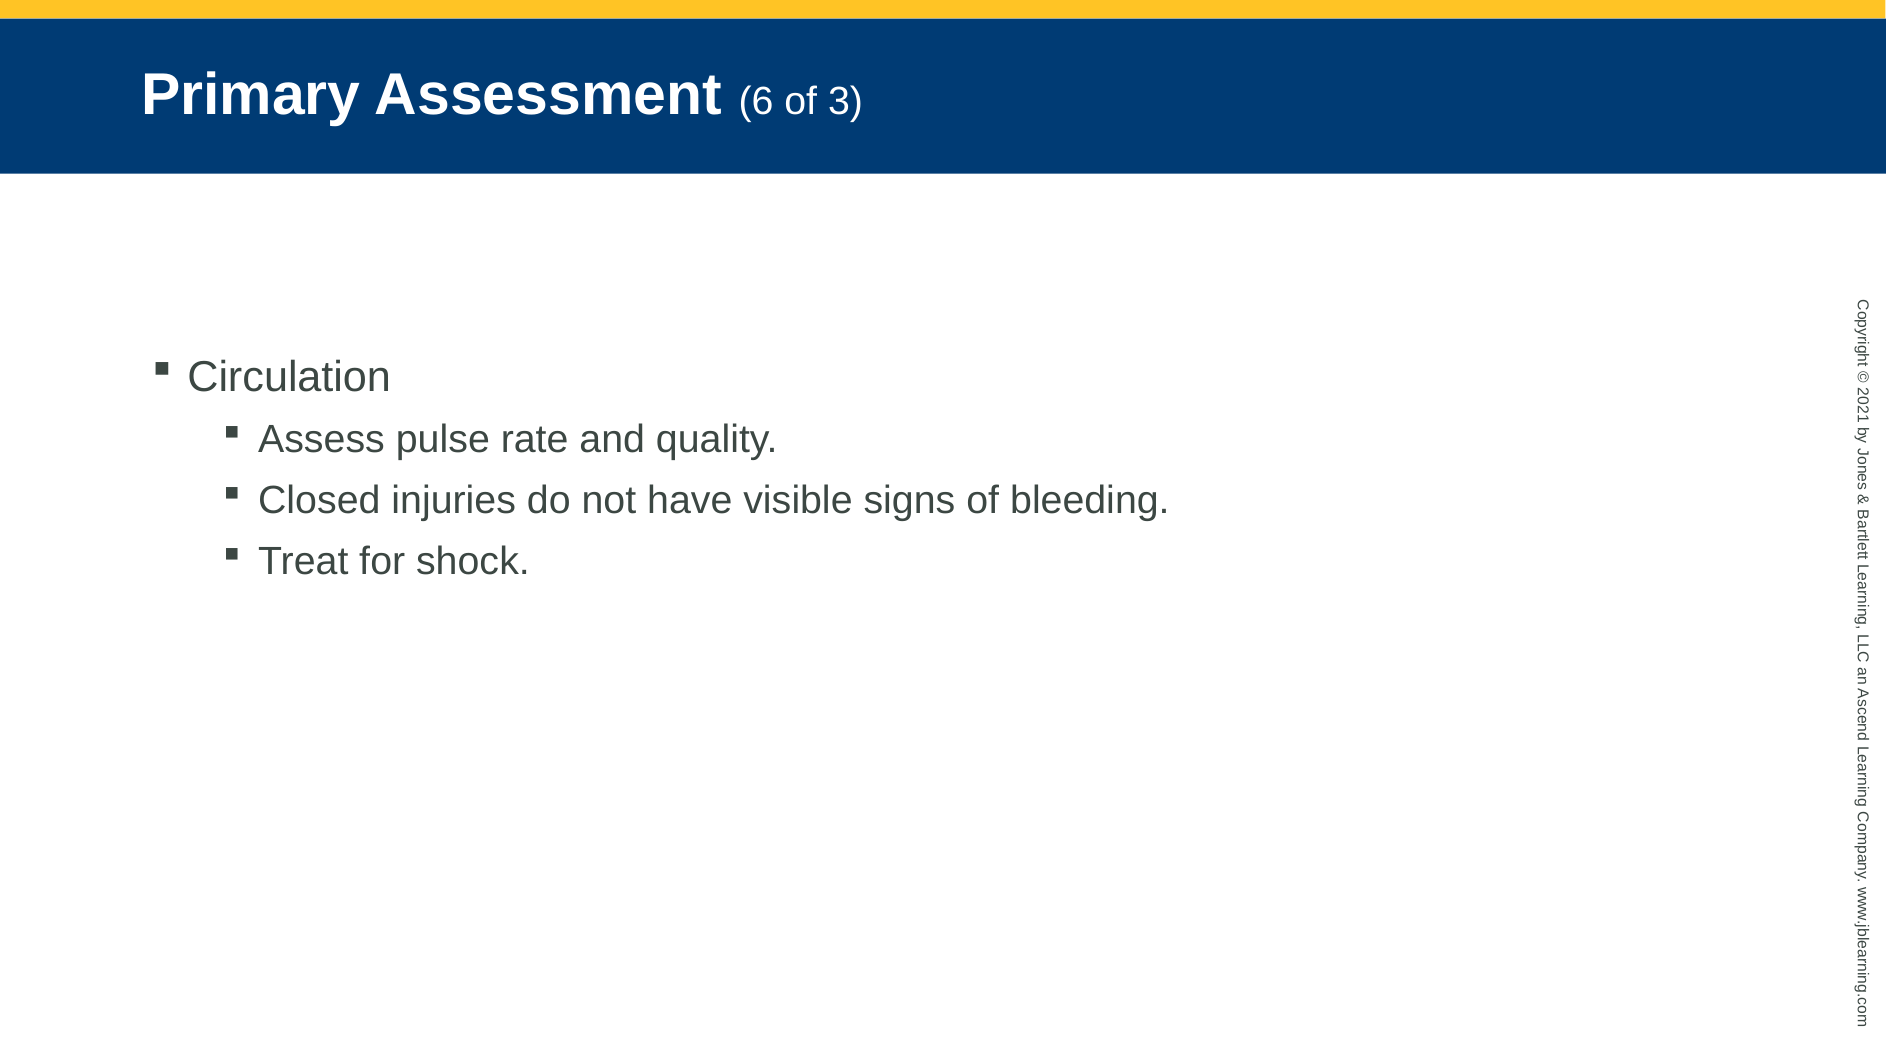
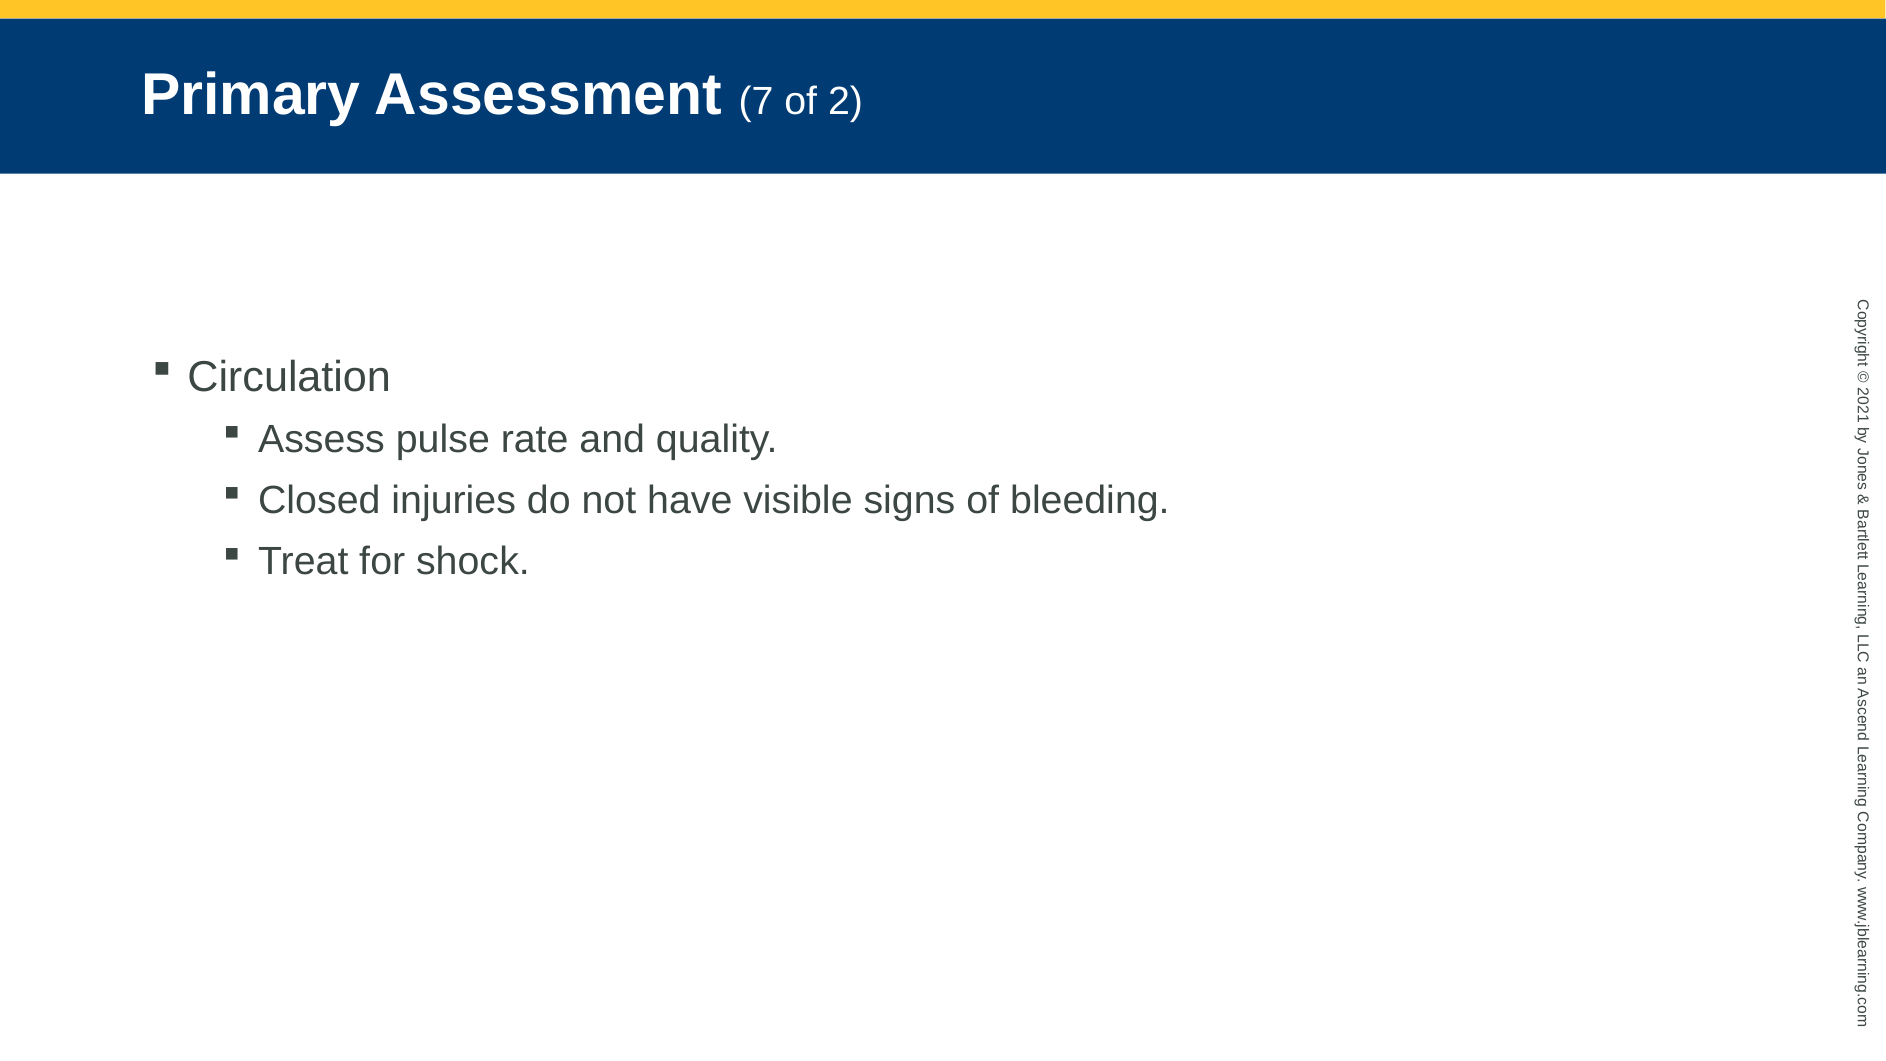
6: 6 -> 7
of 3: 3 -> 2
